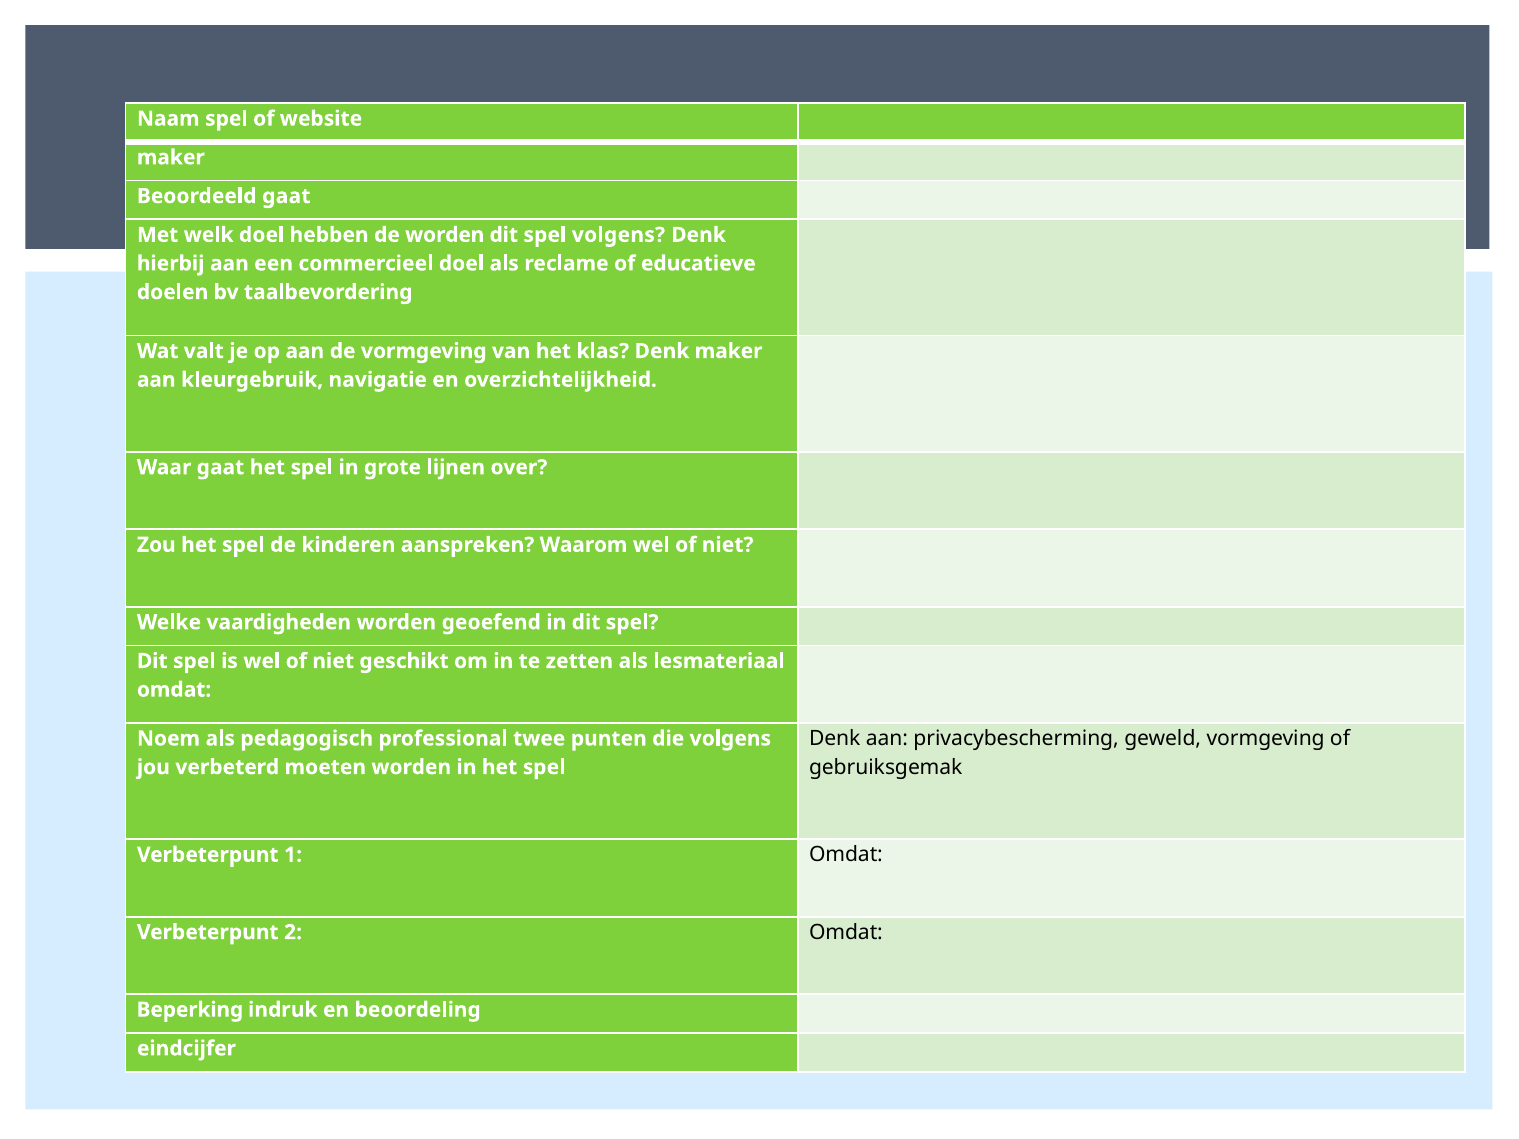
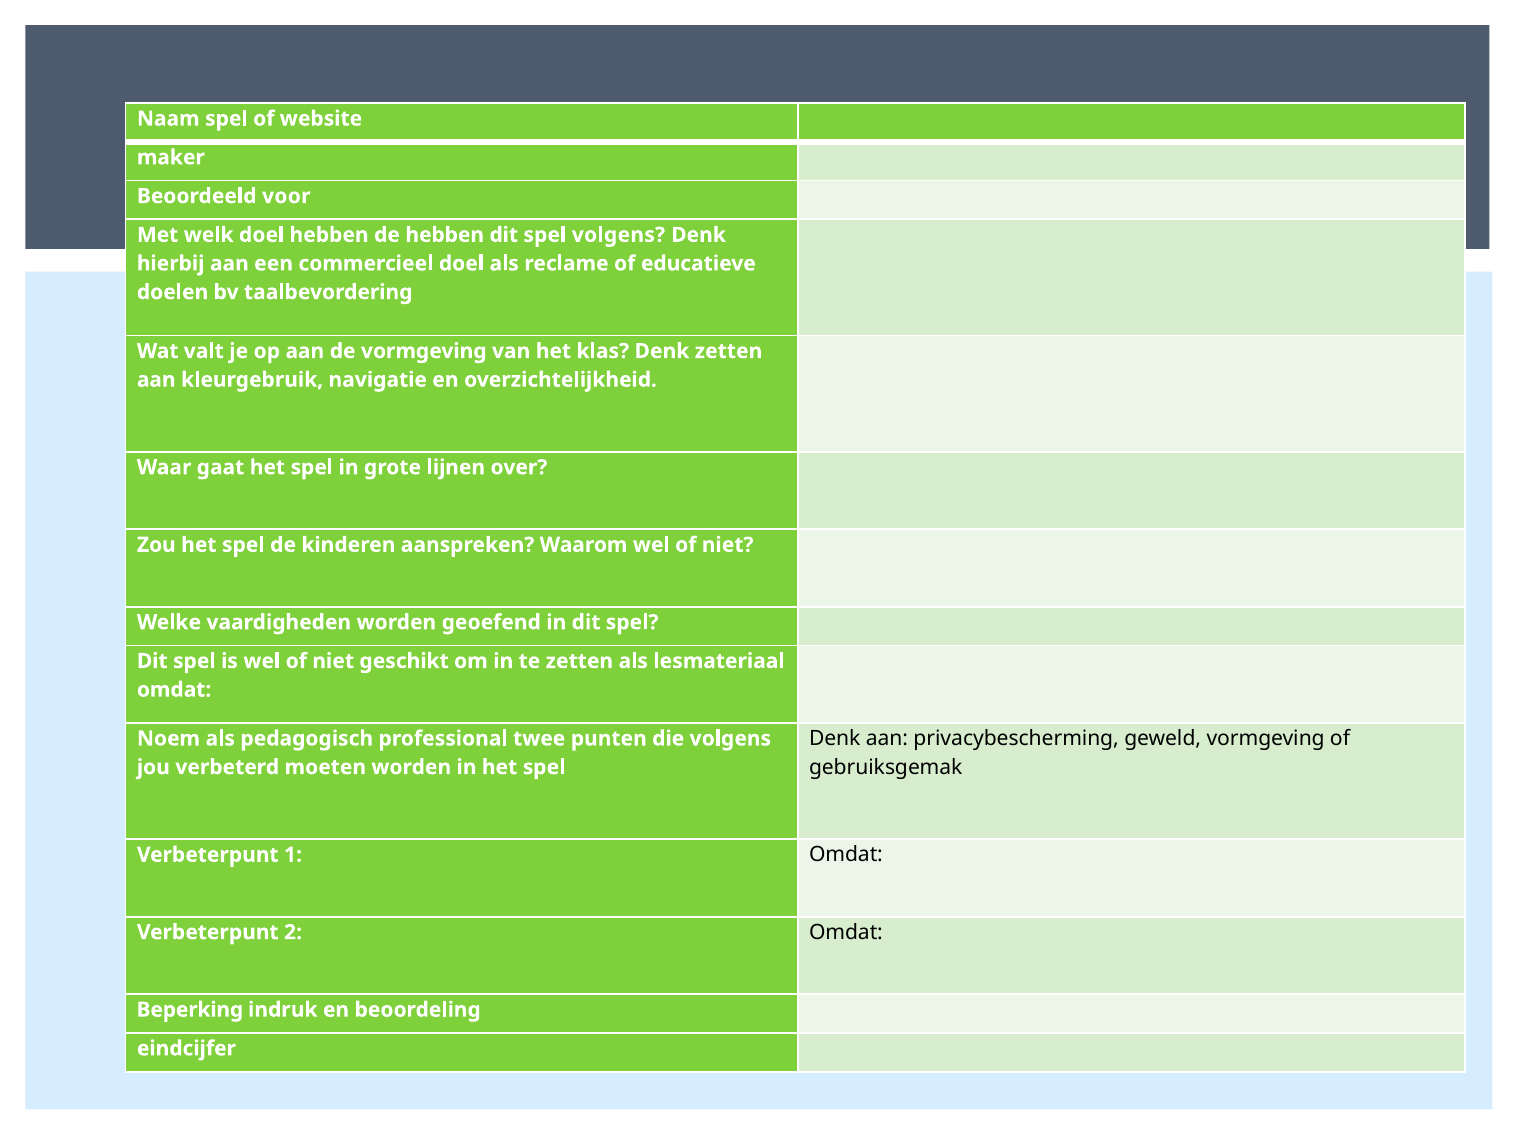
Beoordeeld gaat: gaat -> voor
de worden: worden -> hebben
Denk maker: maker -> zetten
